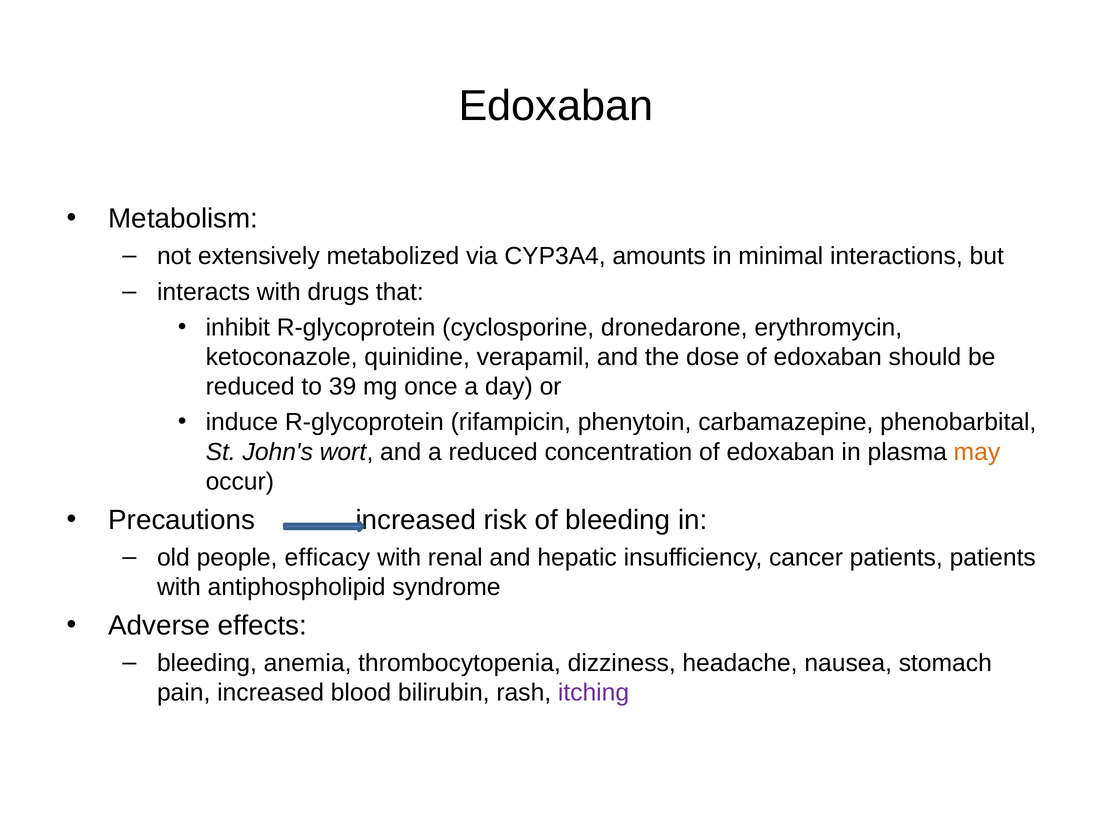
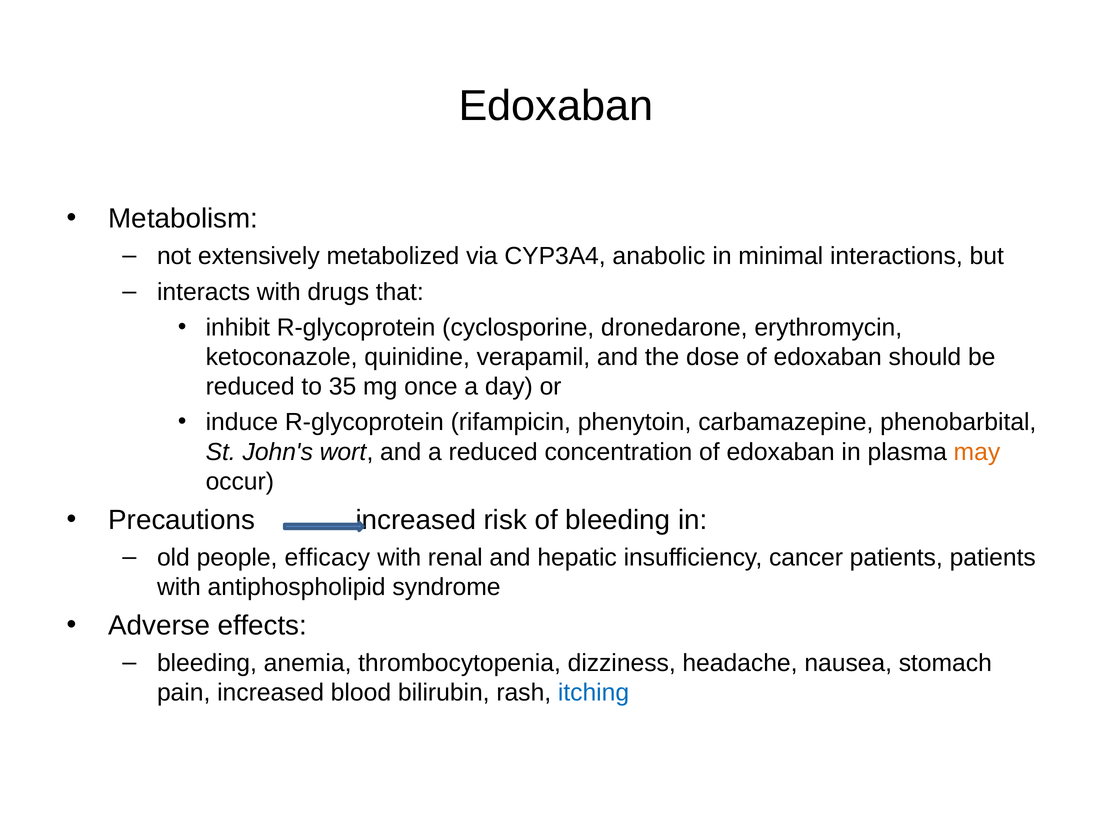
amounts: amounts -> anabolic
39: 39 -> 35
itching colour: purple -> blue
